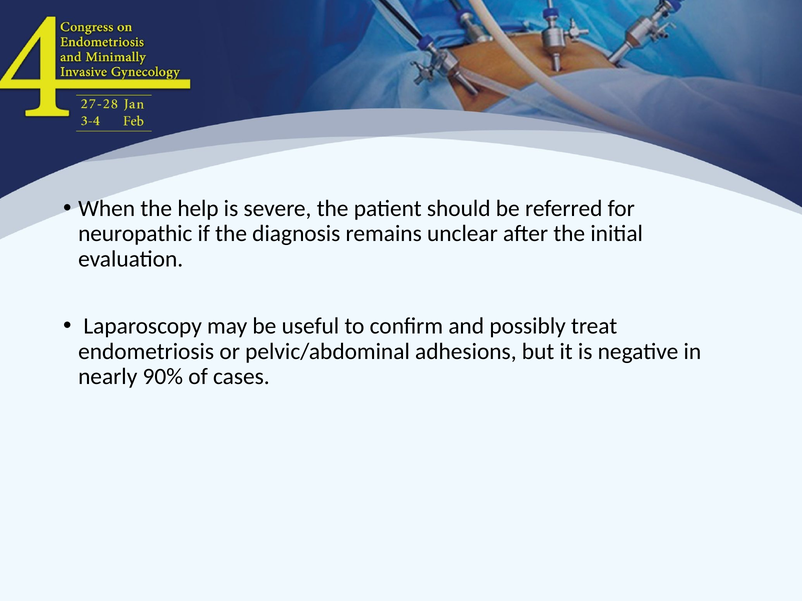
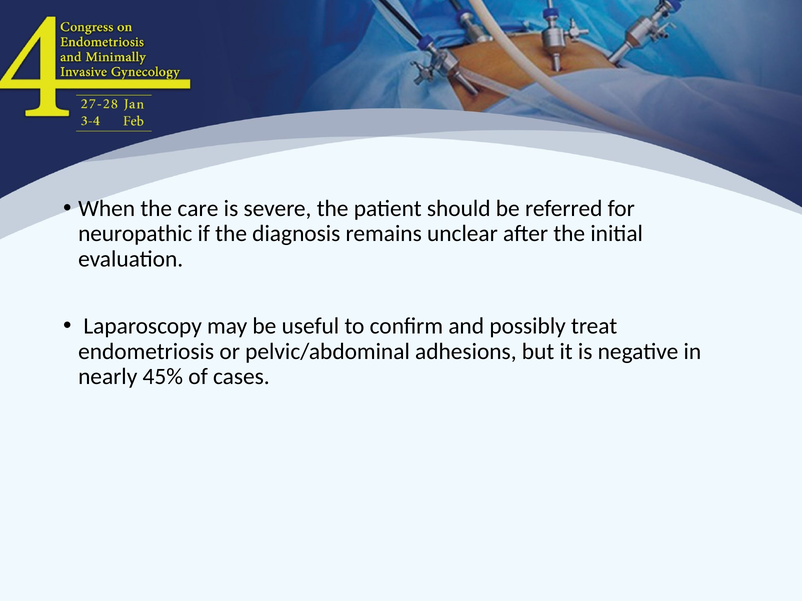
help: help -> care
90%: 90% -> 45%
